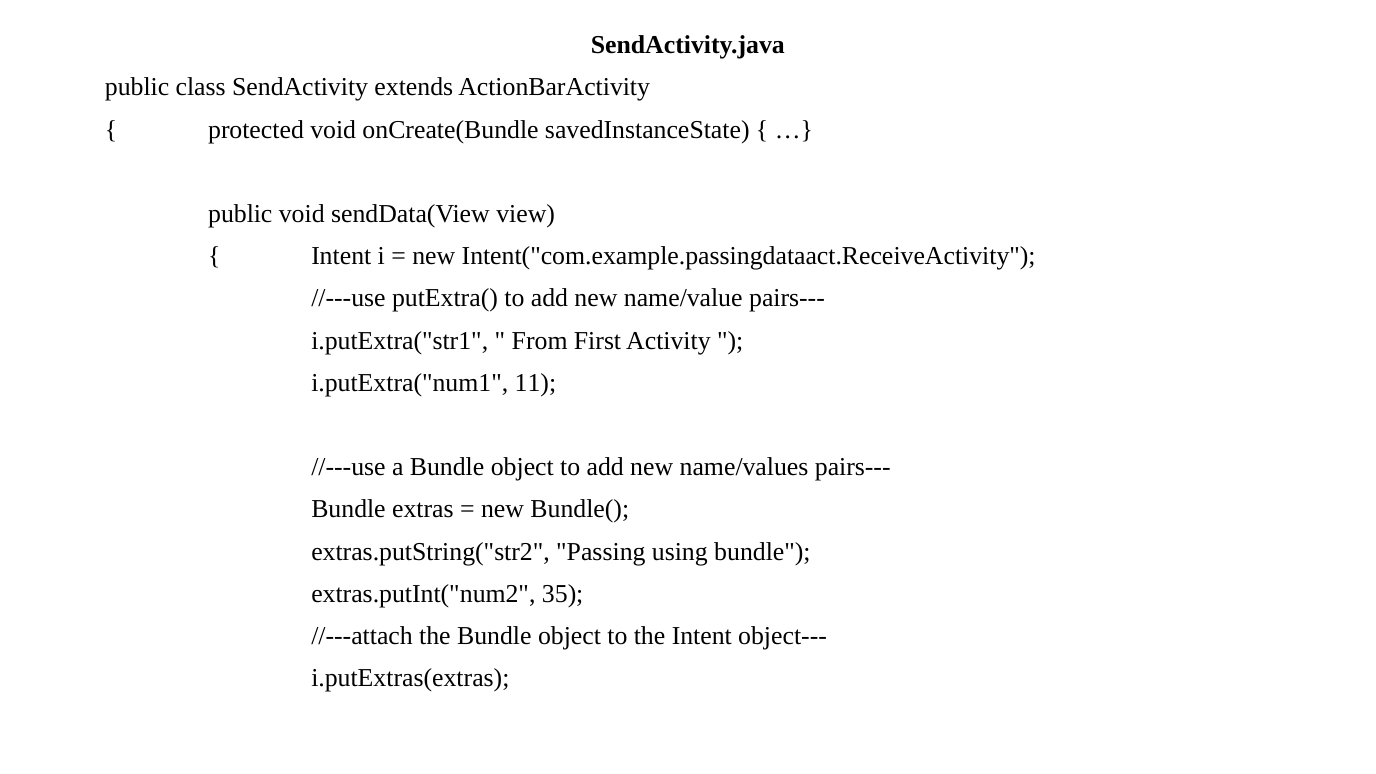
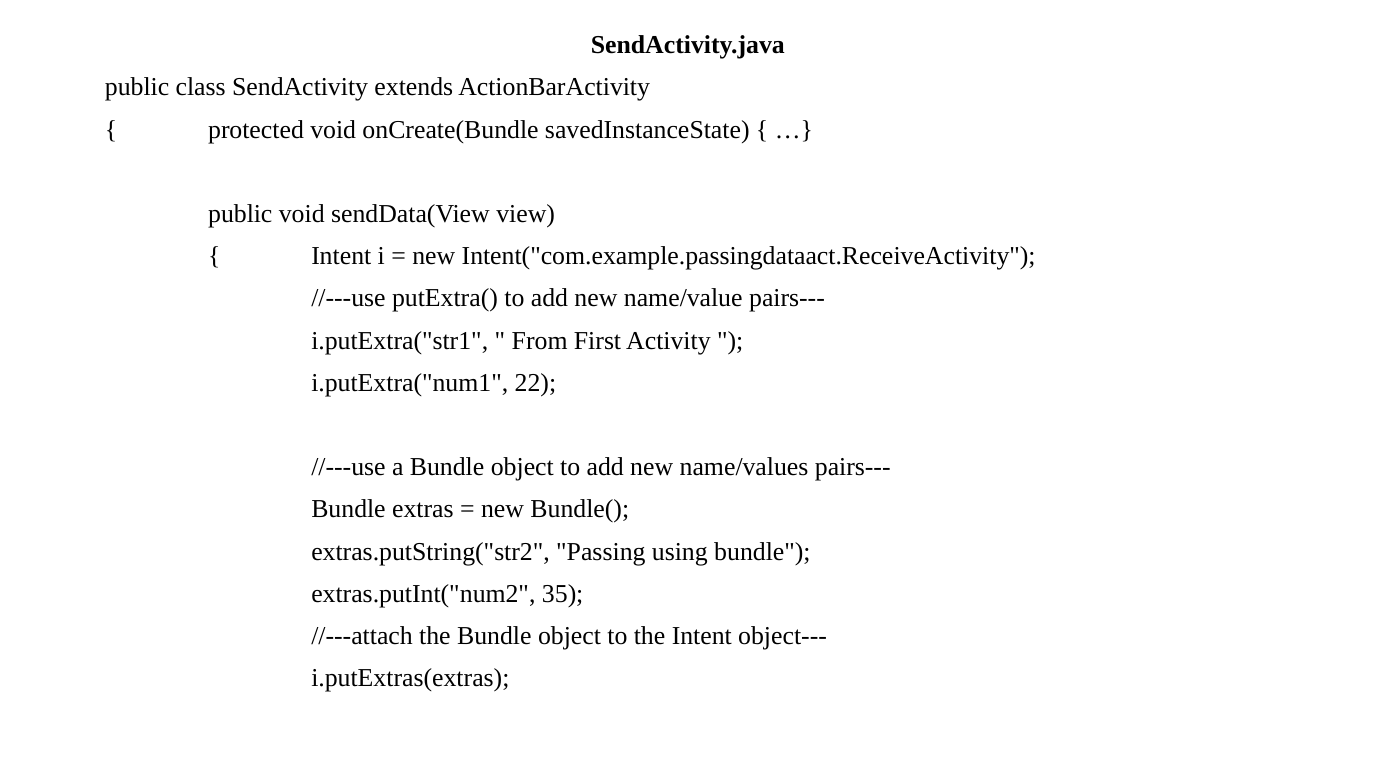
11: 11 -> 22
